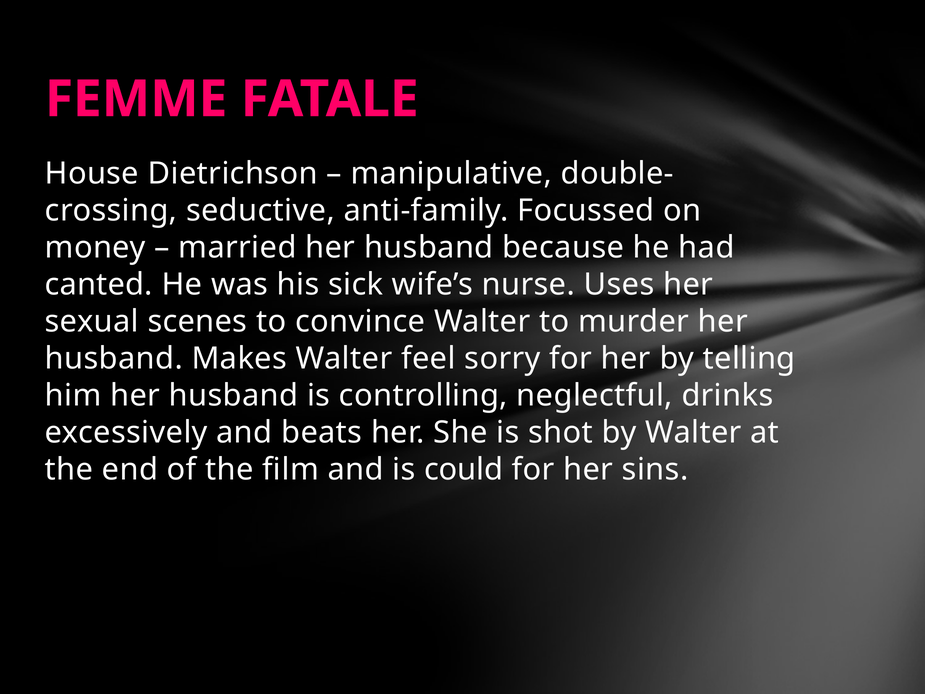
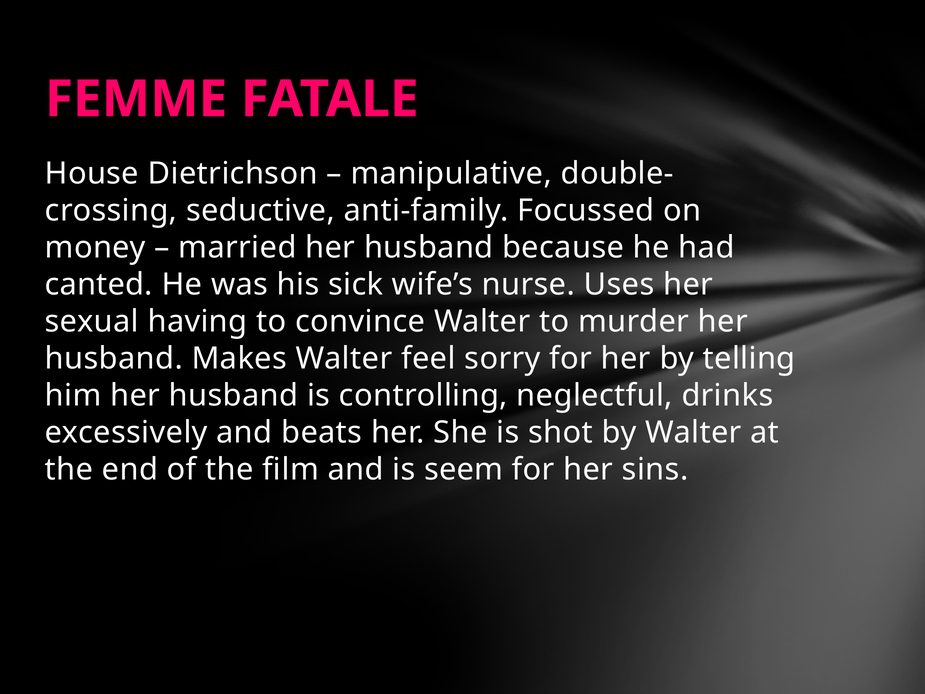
scenes: scenes -> having
could: could -> seem
